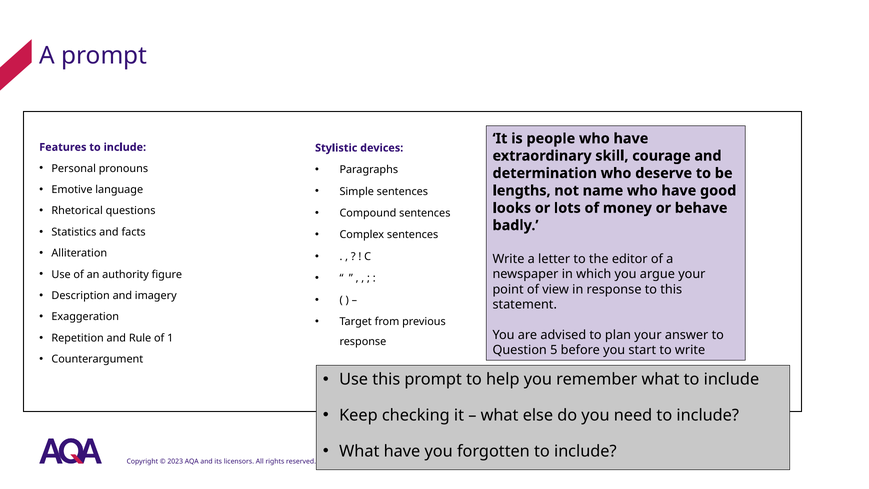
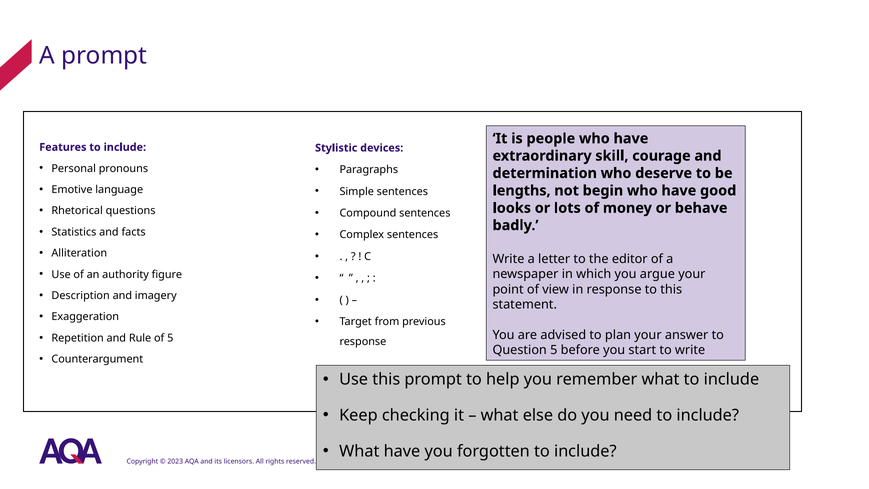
name: name -> begin
of 1: 1 -> 5
